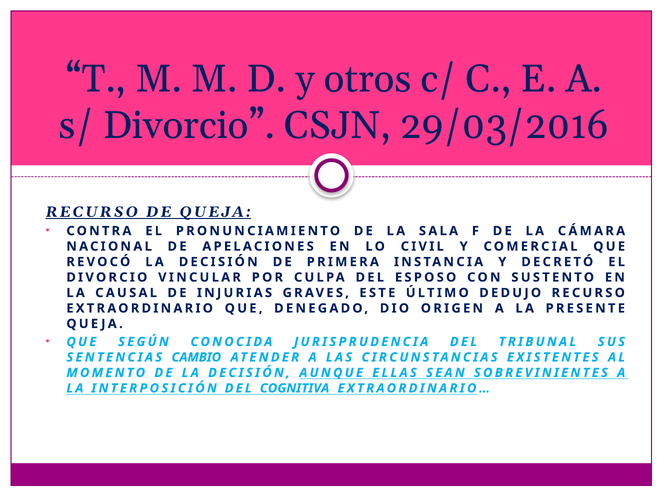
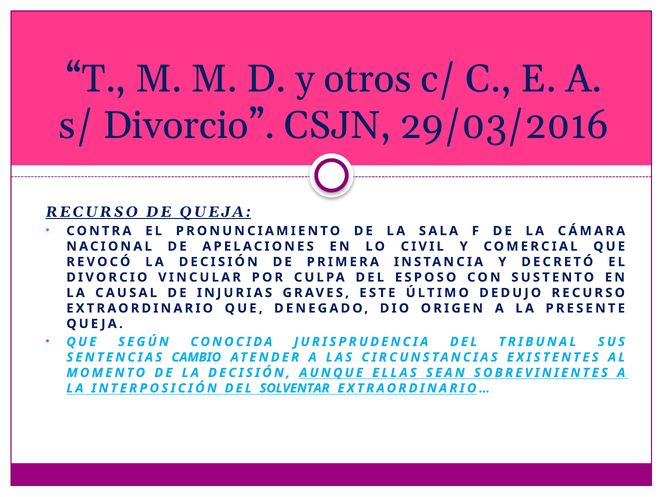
COGNITIVA: COGNITIVA -> SOLVENTAR
